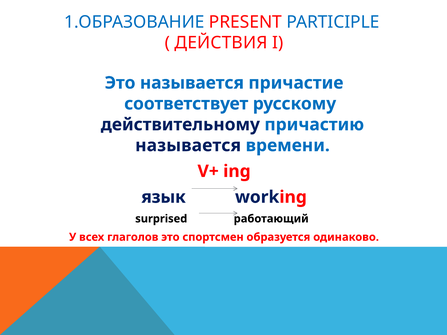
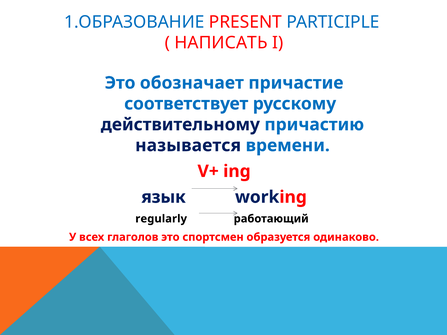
ДЕЙСТВИЯ: ДЕЙСТВИЯ -> НАПИСАТЬ
Это называется: называется -> обозначает
surprised: surprised -> regularly
